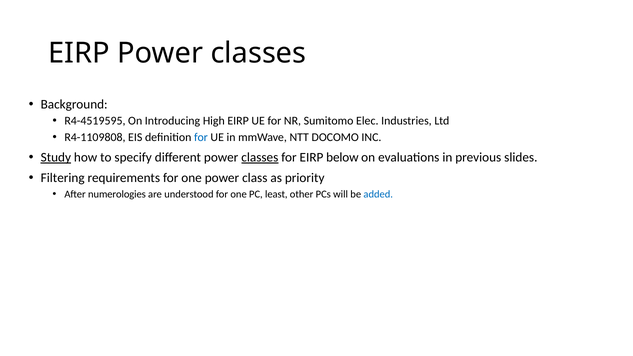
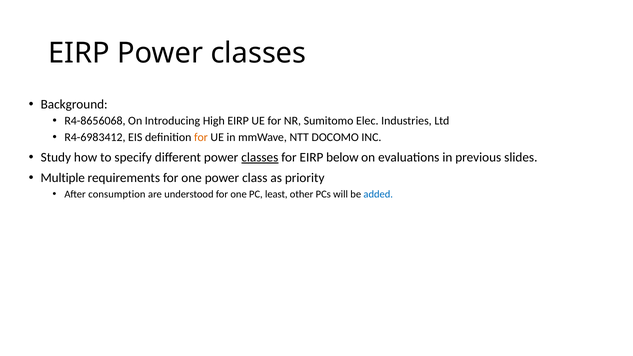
R4-4519595: R4-4519595 -> R4-8656068
R4-1109808: R4-1109808 -> R4-6983412
for at (201, 137) colour: blue -> orange
Study underline: present -> none
Filtering: Filtering -> Multiple
numerologies: numerologies -> consumption
